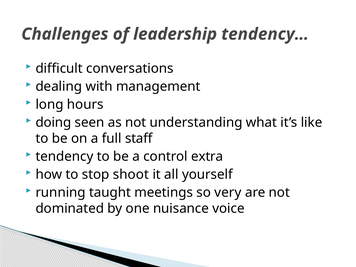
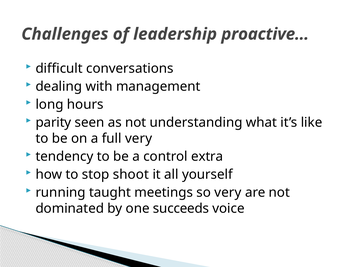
tendency…: tendency… -> proactive…
doing: doing -> parity
full staff: staff -> very
nuisance: nuisance -> succeeds
